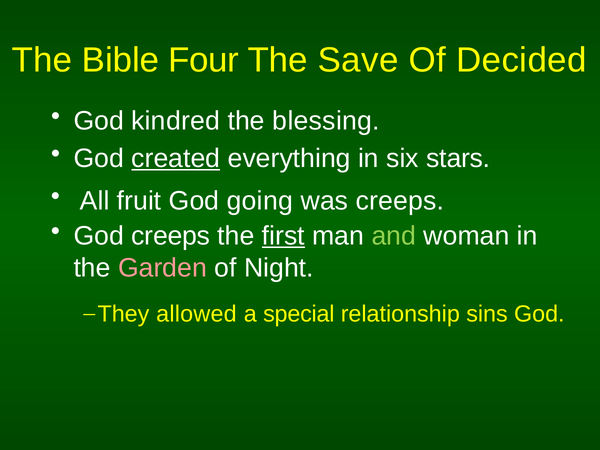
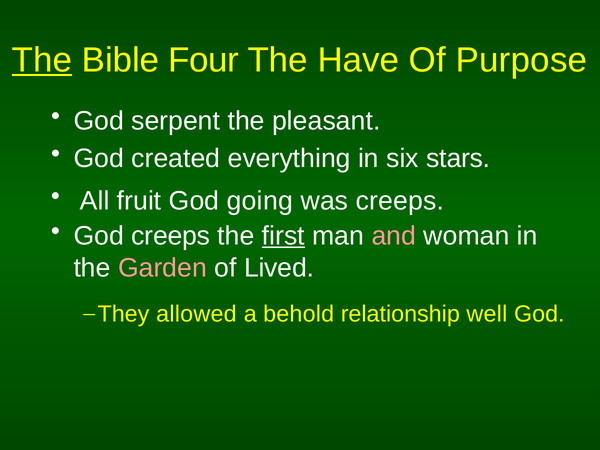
The at (42, 60) underline: none -> present
Save: Save -> Have
Decided: Decided -> Purpose
kindred: kindred -> serpent
blessing: blessing -> pleasant
created underline: present -> none
and colour: light green -> pink
Night: Night -> Lived
special: special -> behold
sins: sins -> well
